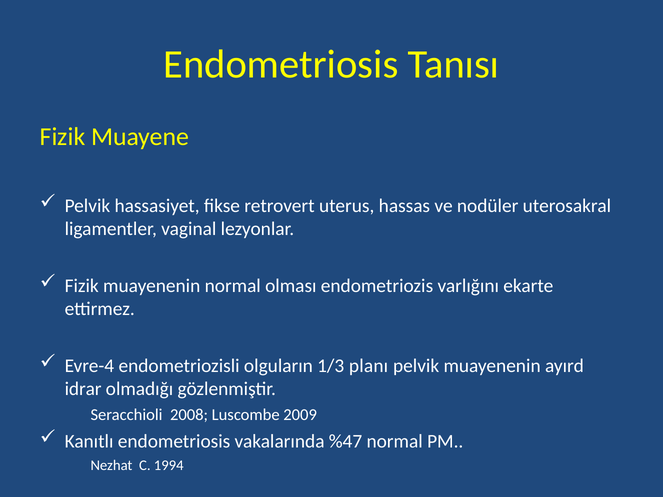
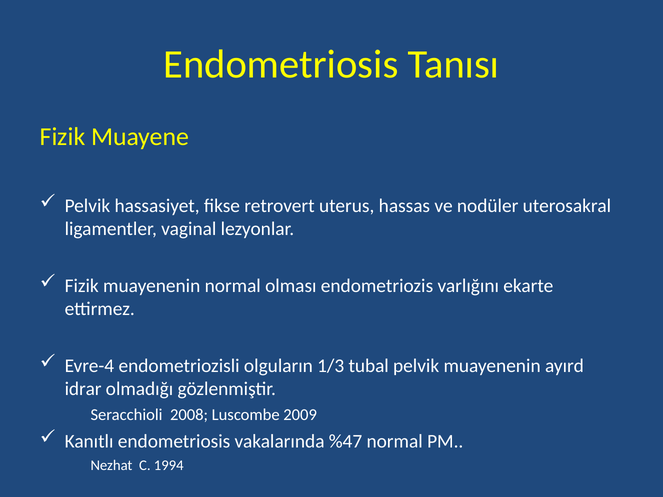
planı: planı -> tubal
